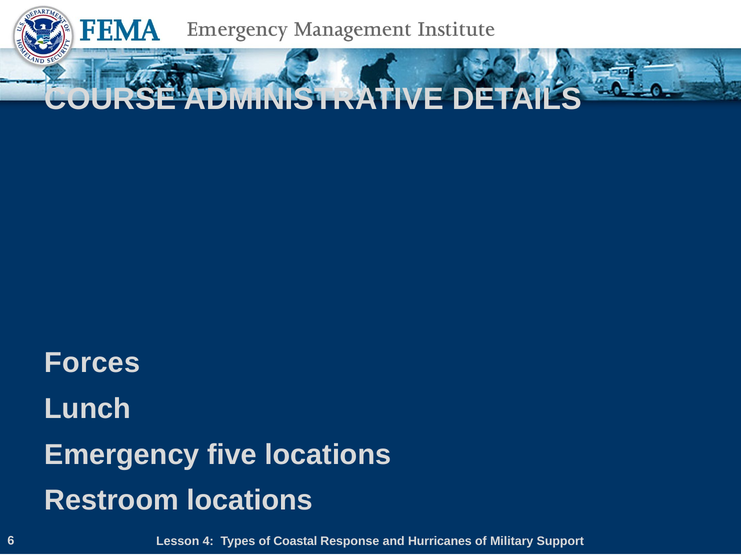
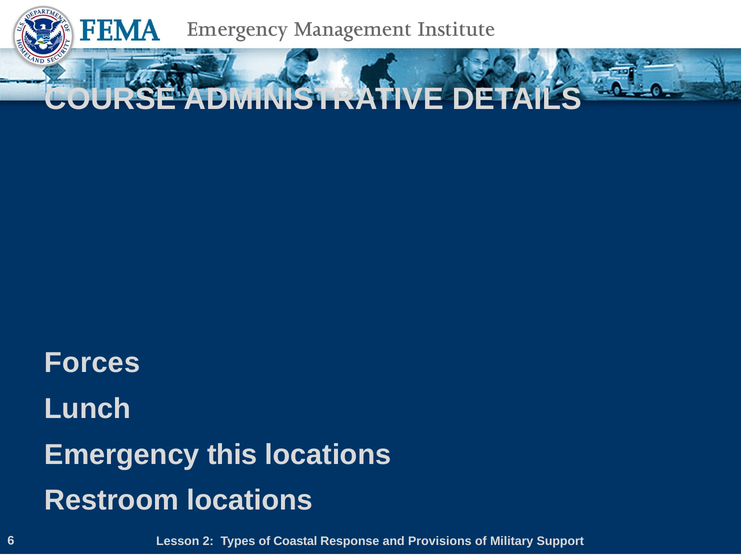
five: five -> this
4: 4 -> 2
Hurricanes: Hurricanes -> Provisions
